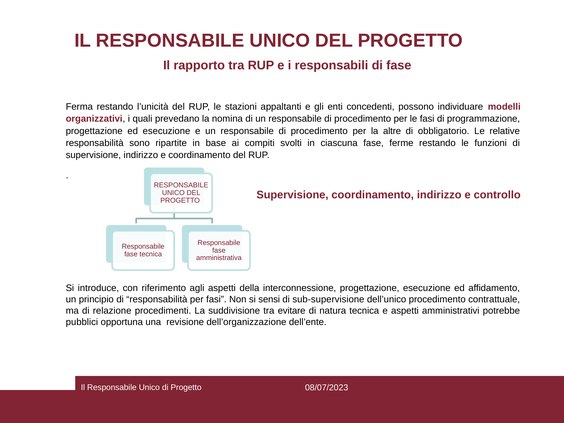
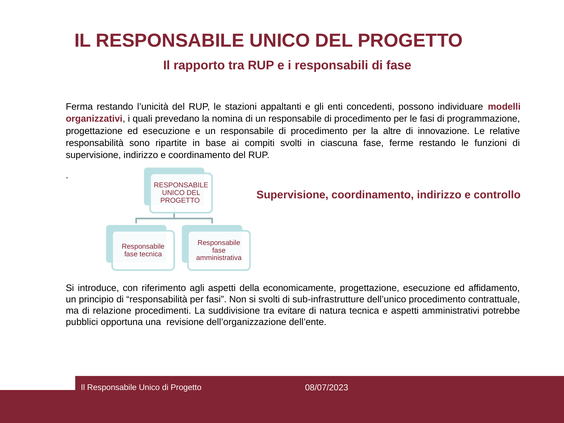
obbligatorio: obbligatorio -> innovazione
interconnessione: interconnessione -> economicamente
si sensi: sensi -> svolti
sub-supervisione: sub-supervisione -> sub-infrastrutture
